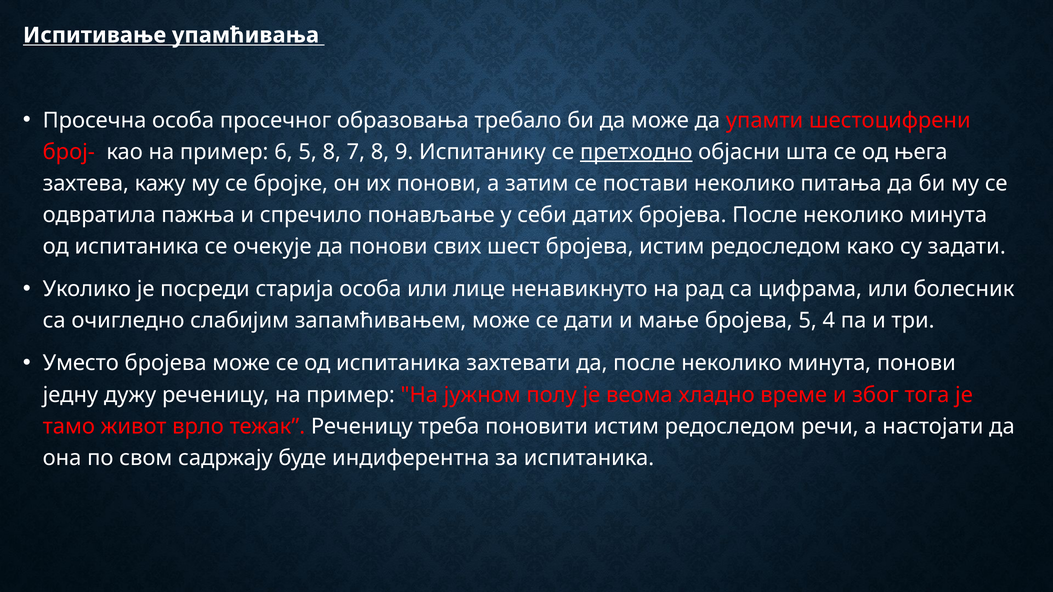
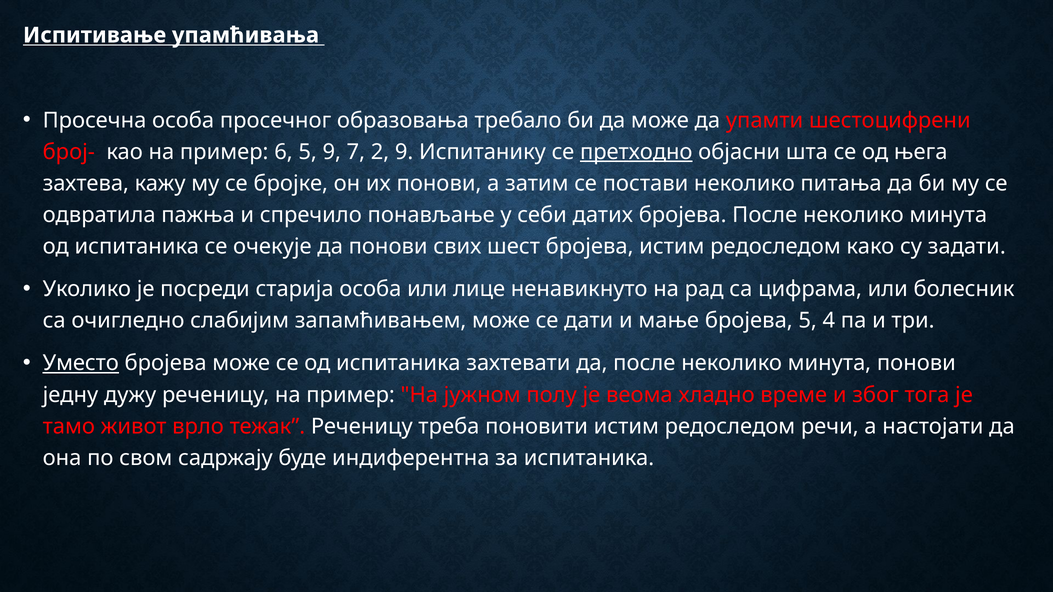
5 8: 8 -> 9
7 8: 8 -> 2
Уместо underline: none -> present
